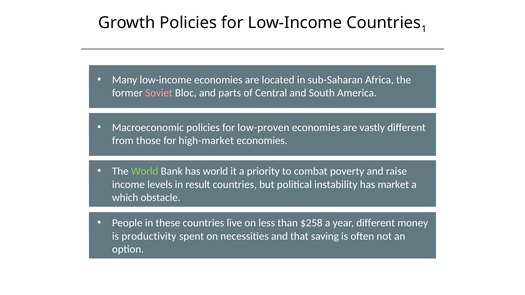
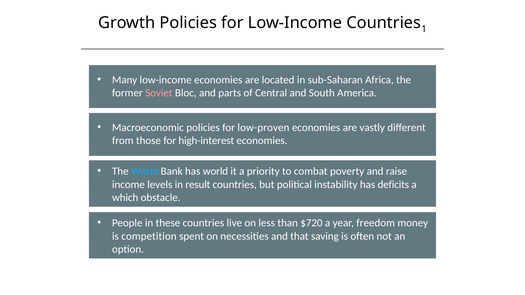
high-market: high-market -> high-interest
World at (145, 171) colour: light green -> light blue
market: market -> deficits
$258: $258 -> $720
year different: different -> freedom
productivity: productivity -> competition
